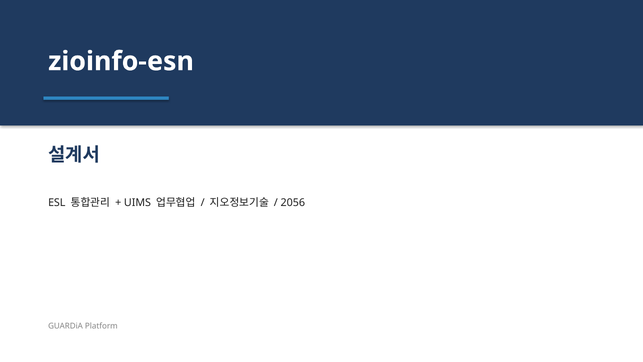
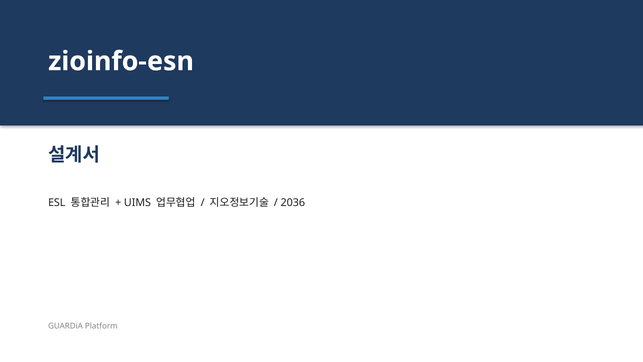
2056: 2056 -> 2036
